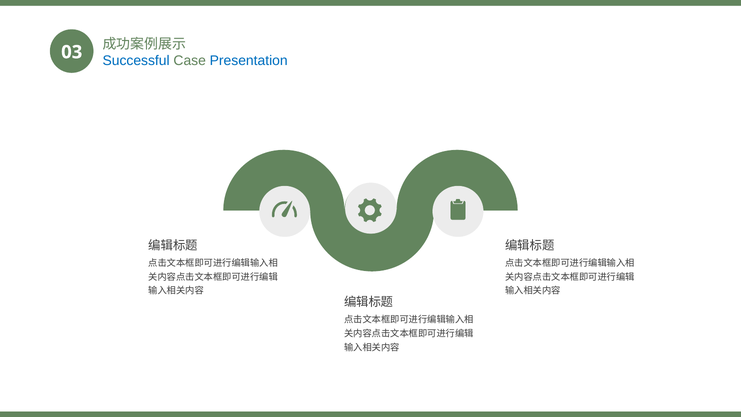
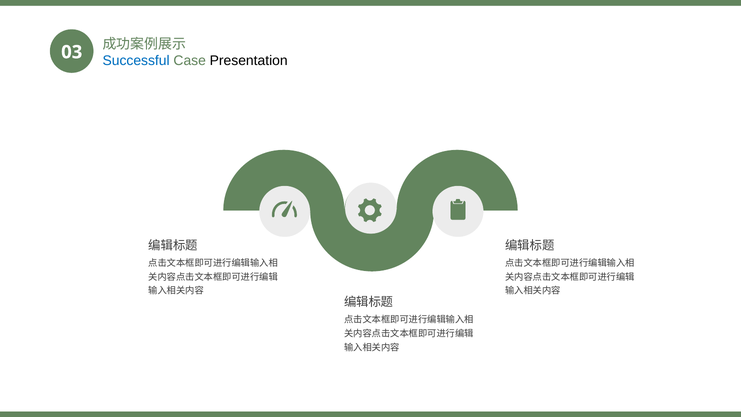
Presentation colour: blue -> black
